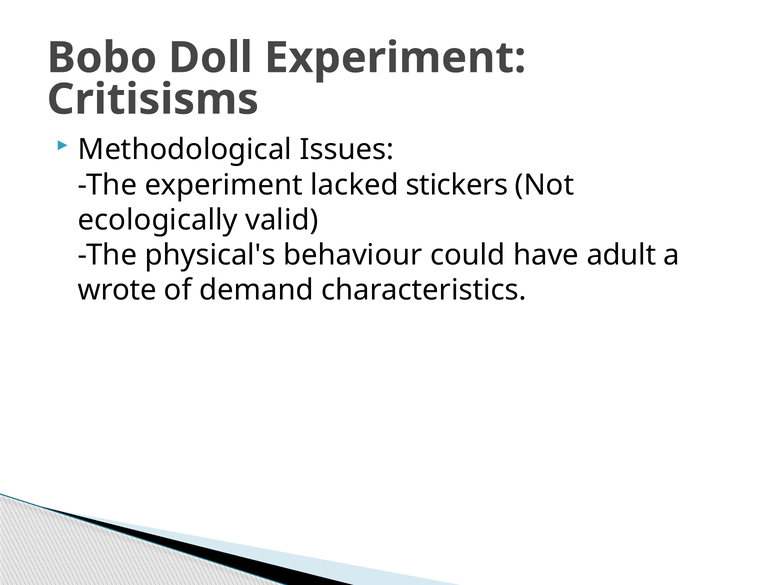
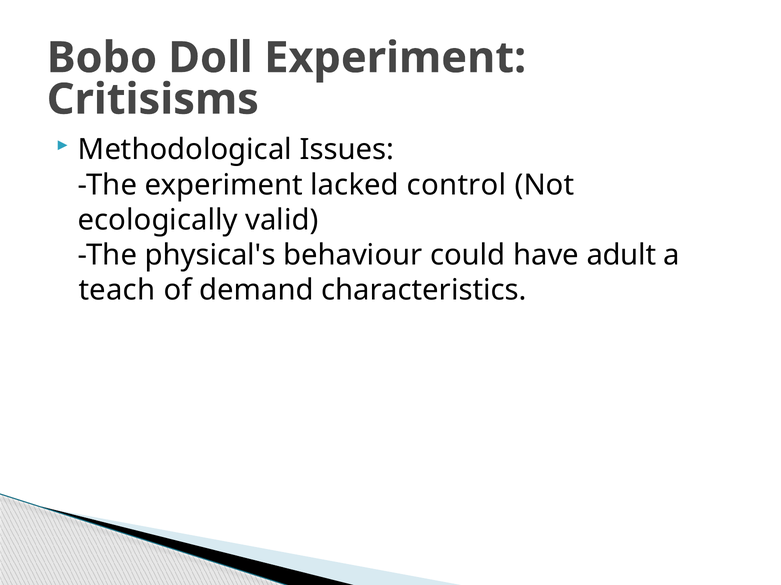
stickers: stickers -> control
wrote: wrote -> teach
